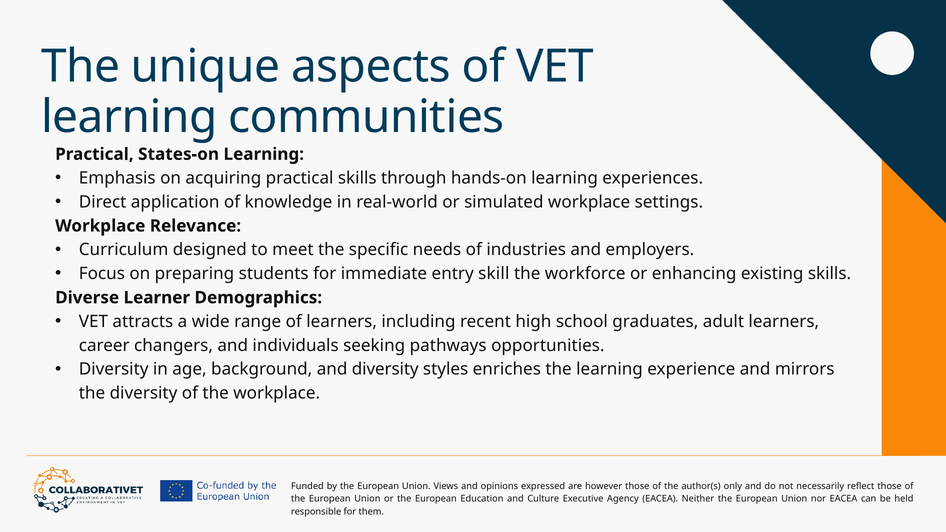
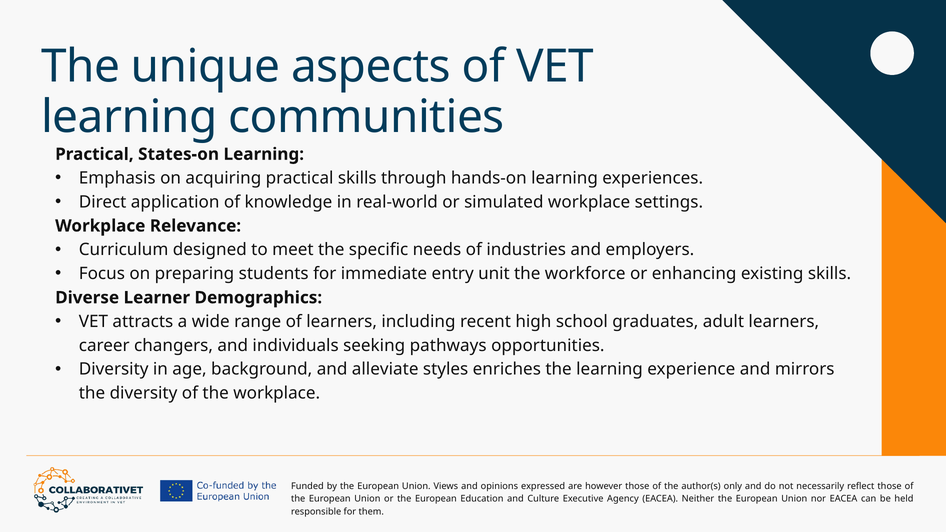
skill: skill -> unit
and diversity: diversity -> alleviate
